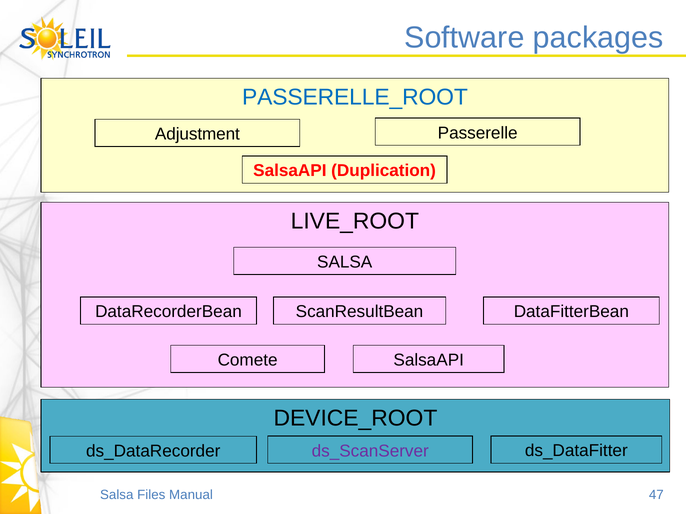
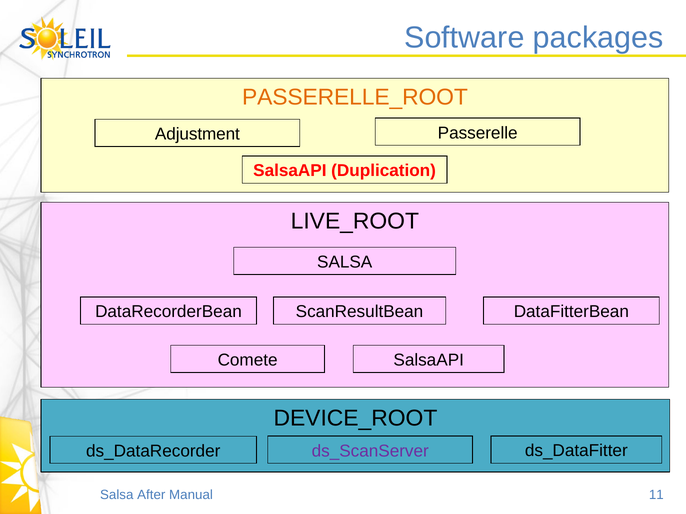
PASSERELLE_ROOT colour: blue -> orange
Files: Files -> After
47: 47 -> 11
